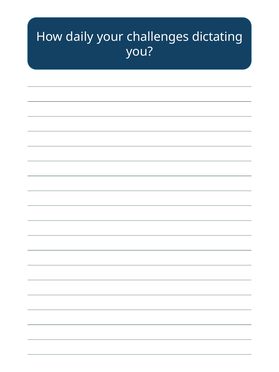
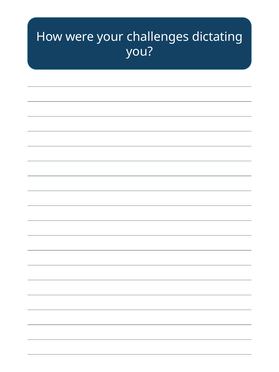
daily: daily -> were
